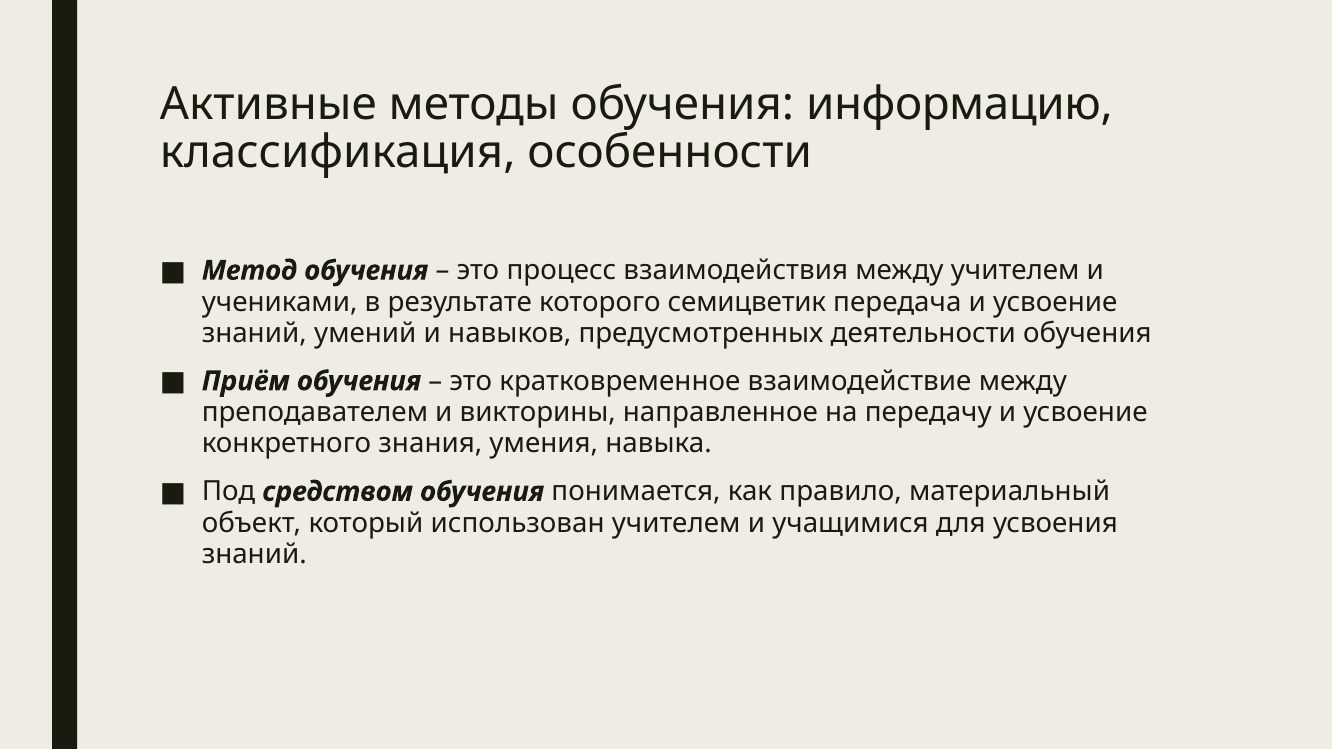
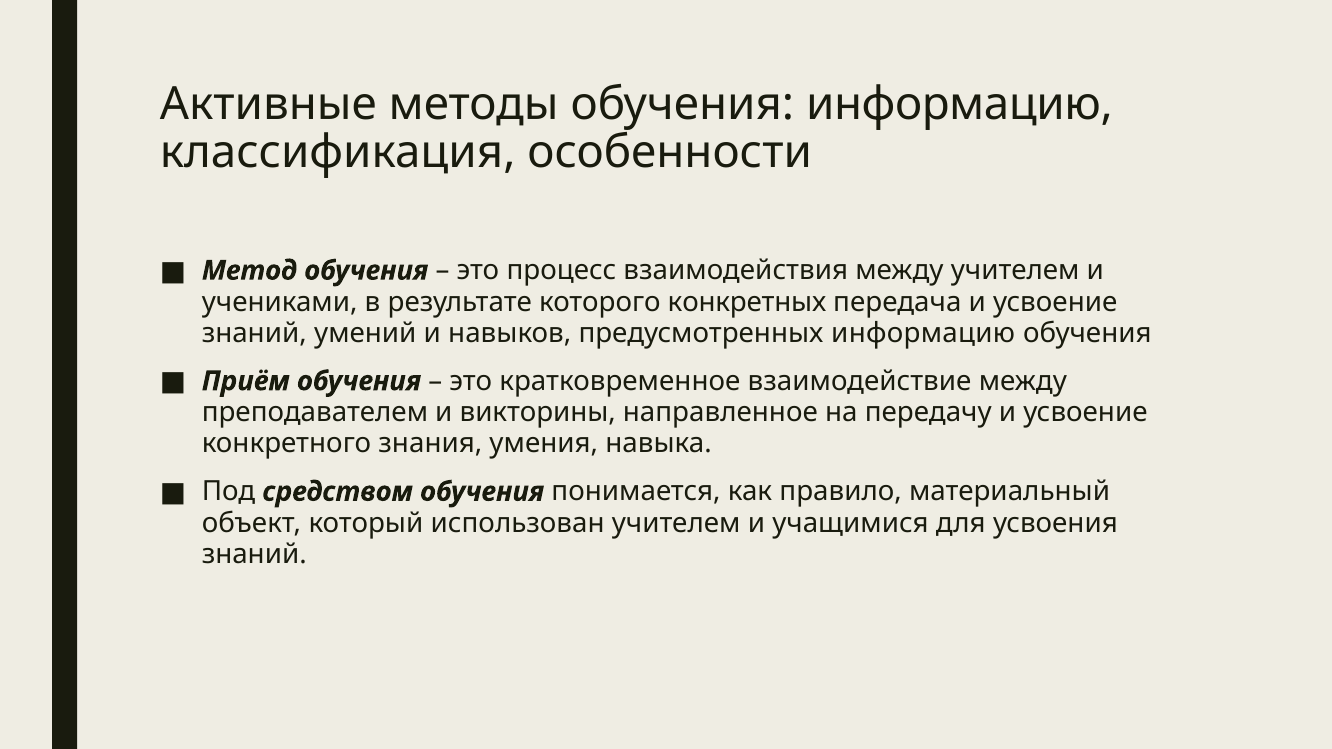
семицветик: семицветик -> конкретных
предусмотренных деятельности: деятельности -> информацию
